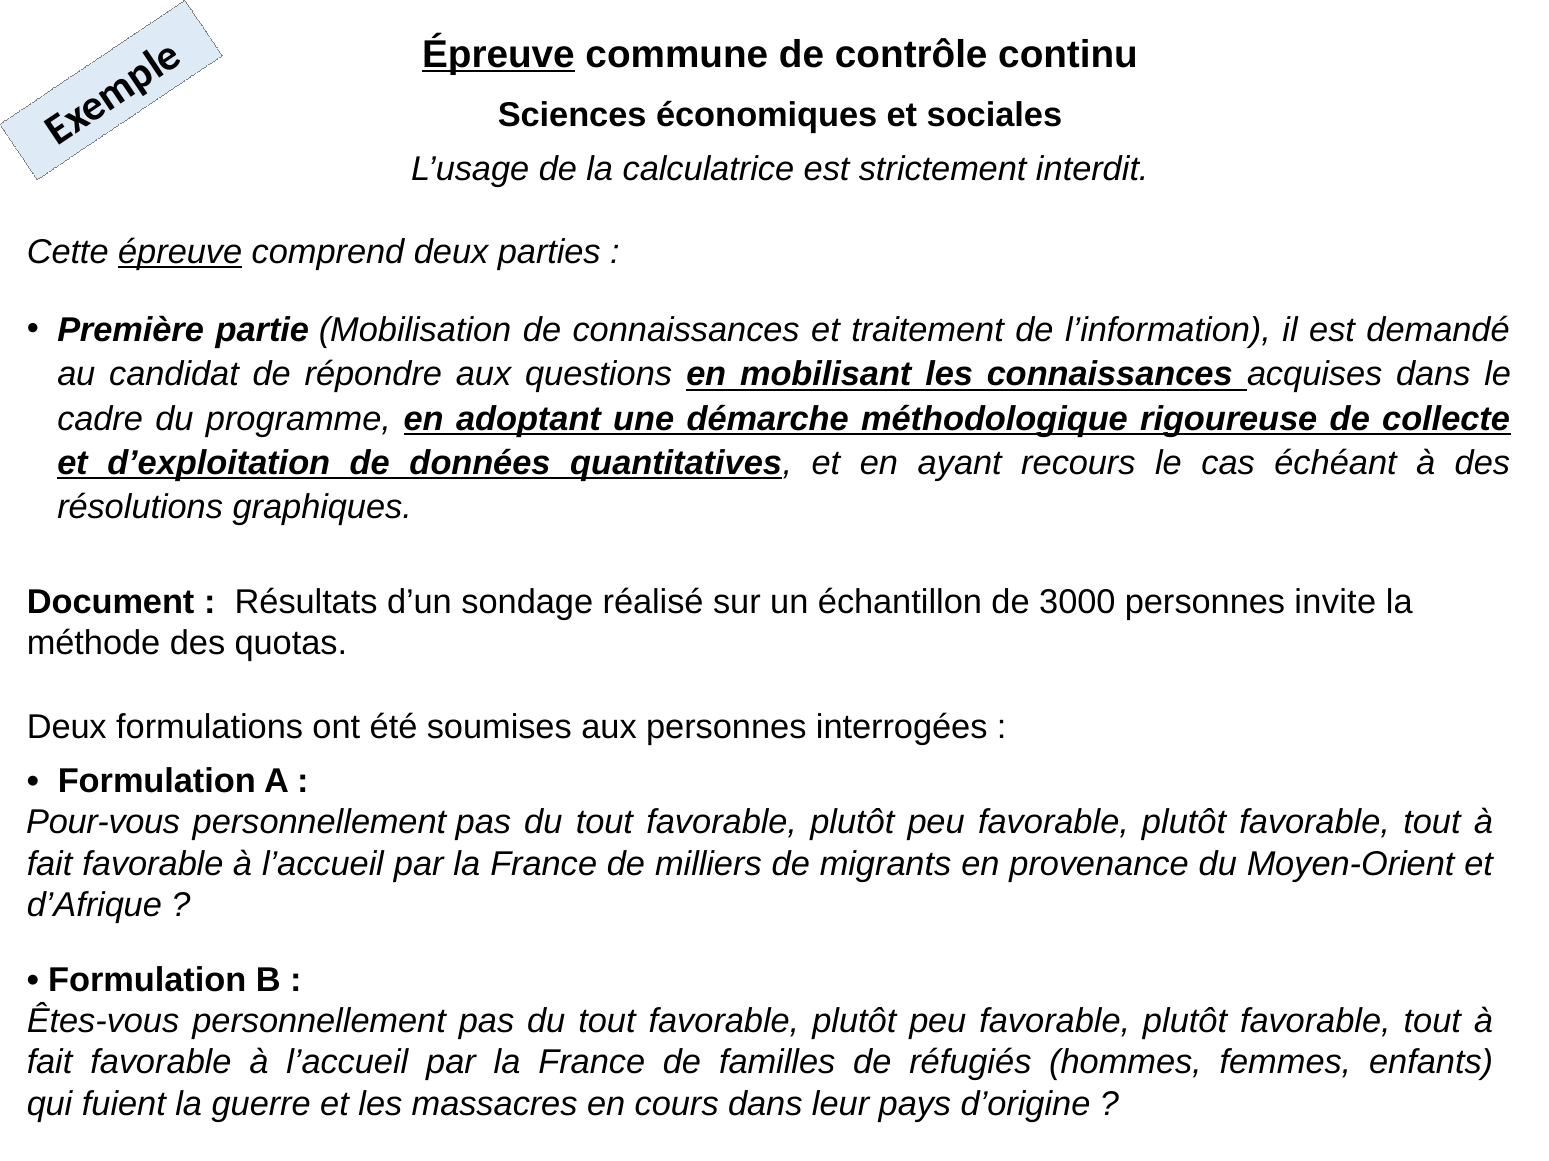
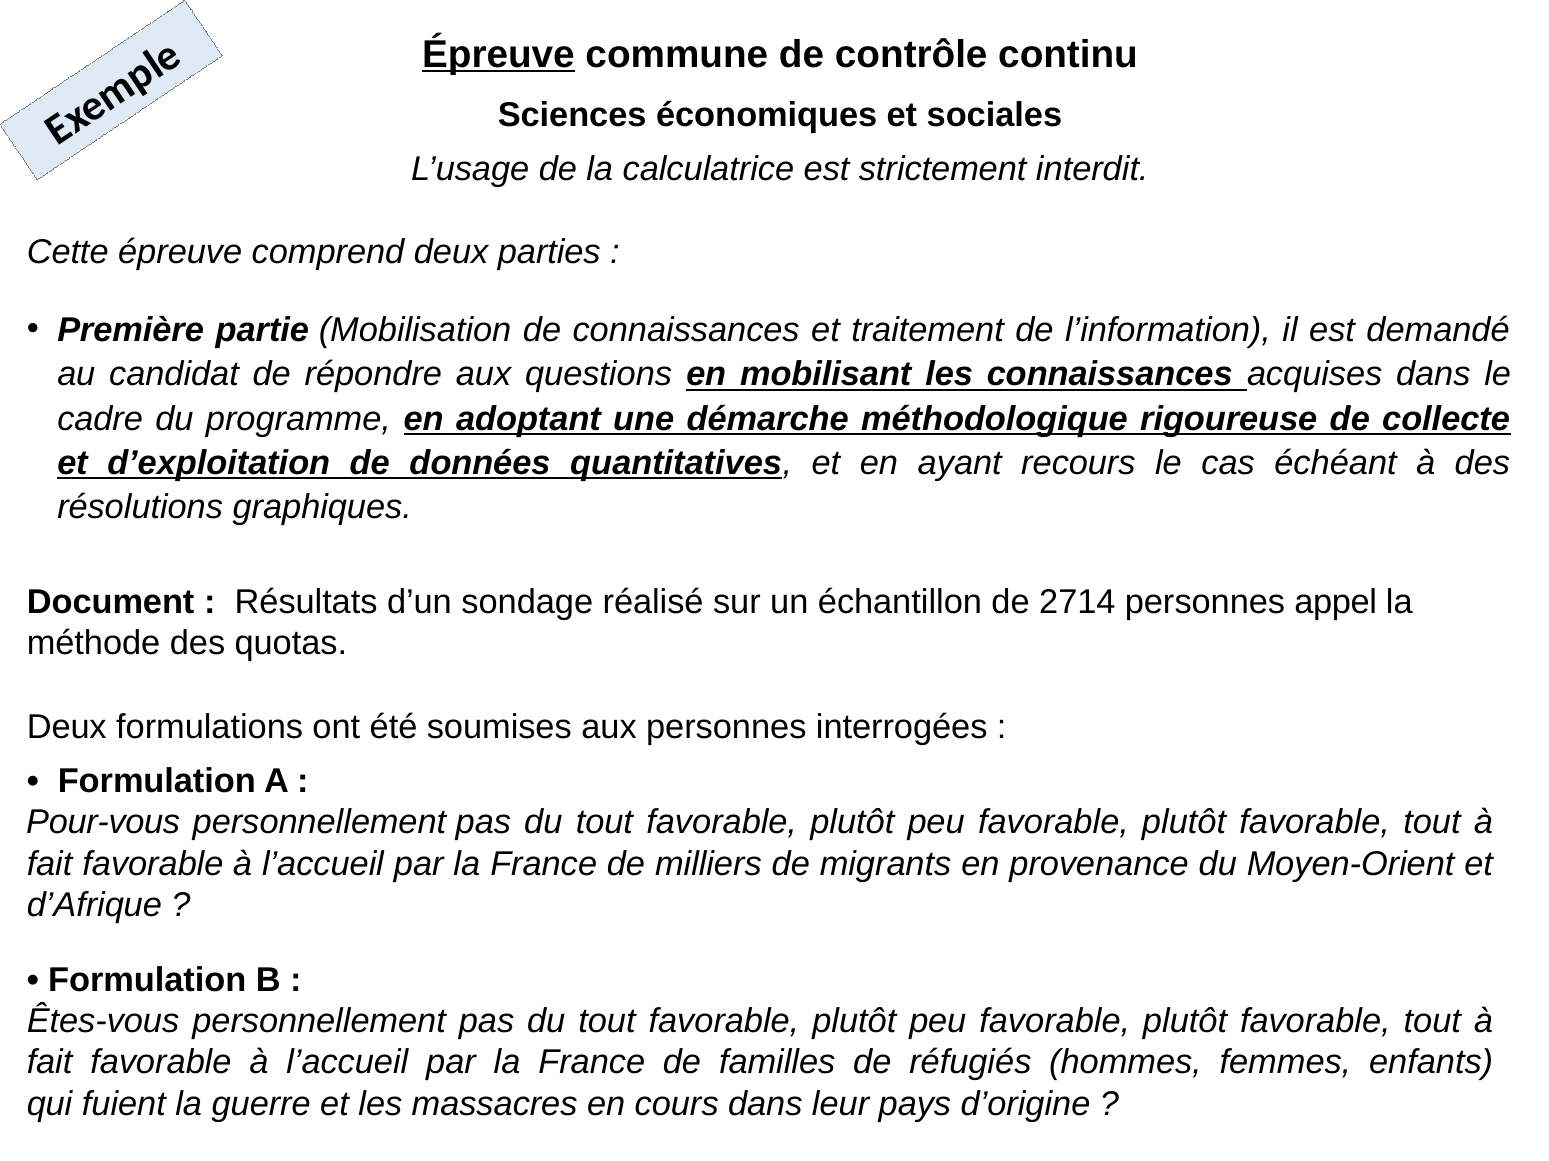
épreuve at (180, 252) underline: present -> none
3000: 3000 -> 2714
invite: invite -> appel
